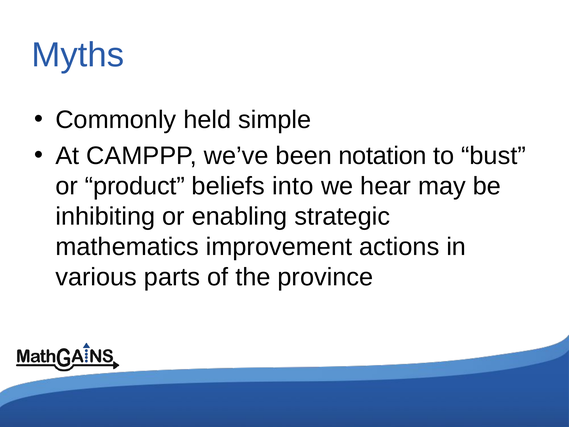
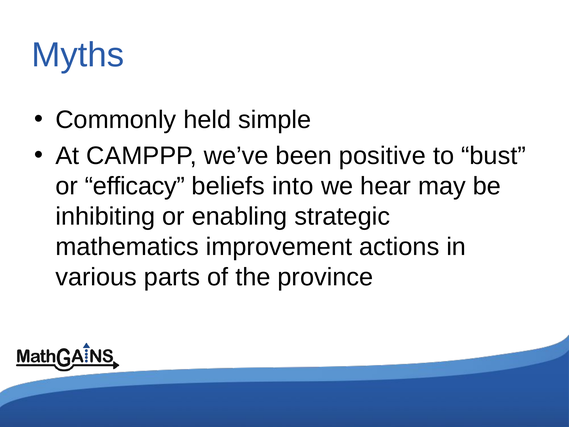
notation: notation -> positive
product: product -> efficacy
